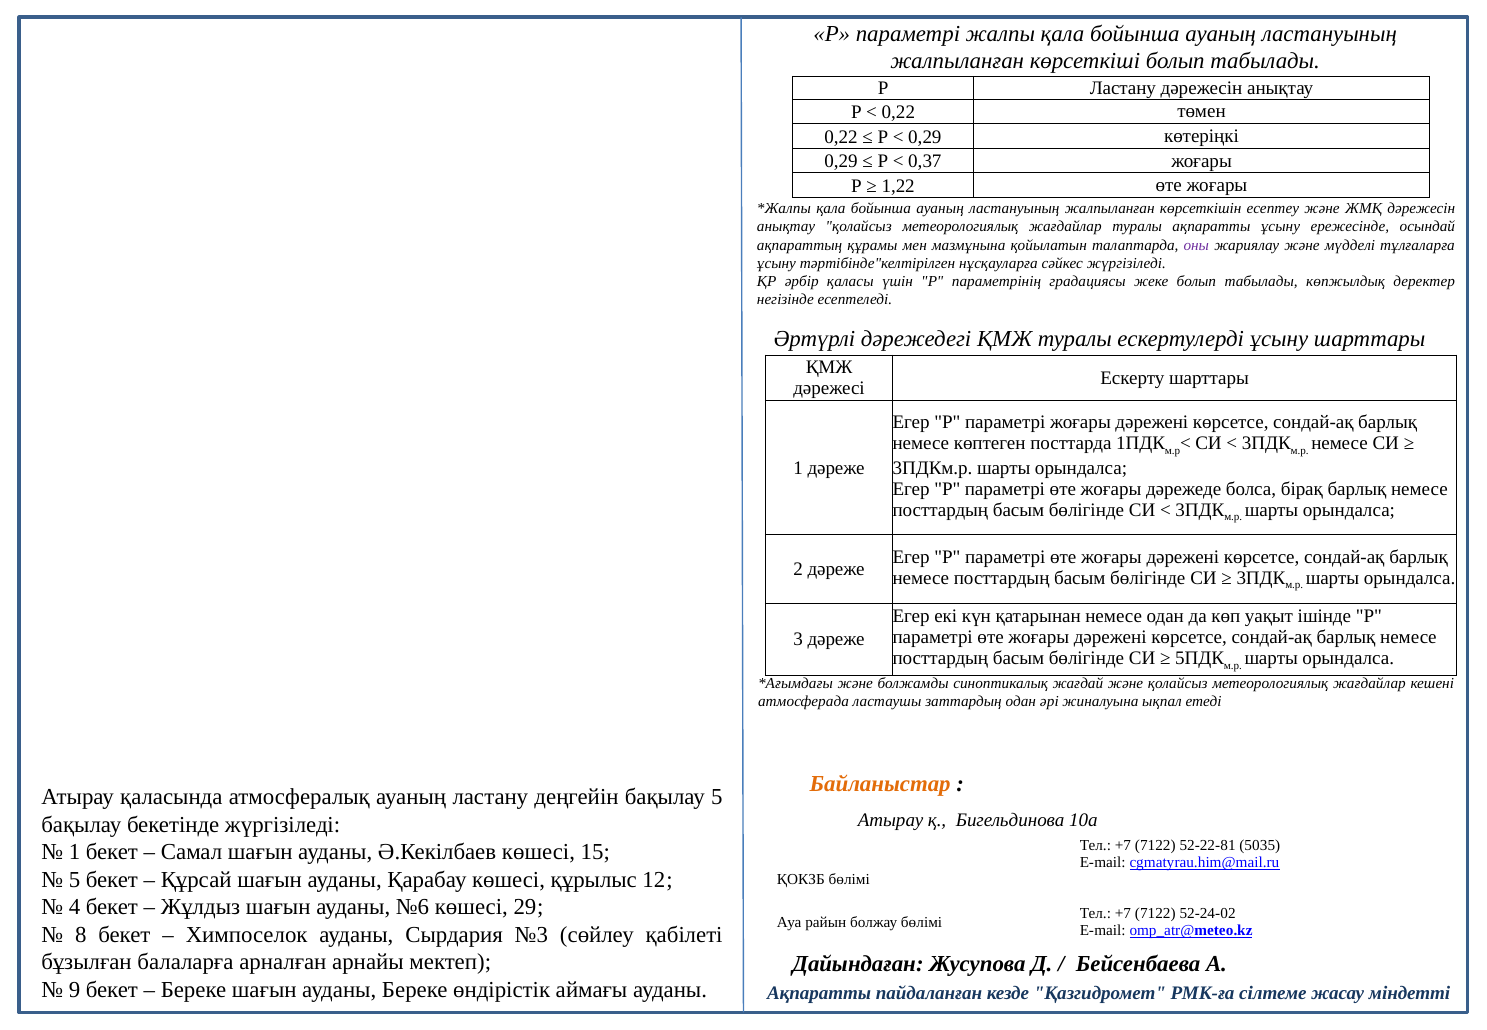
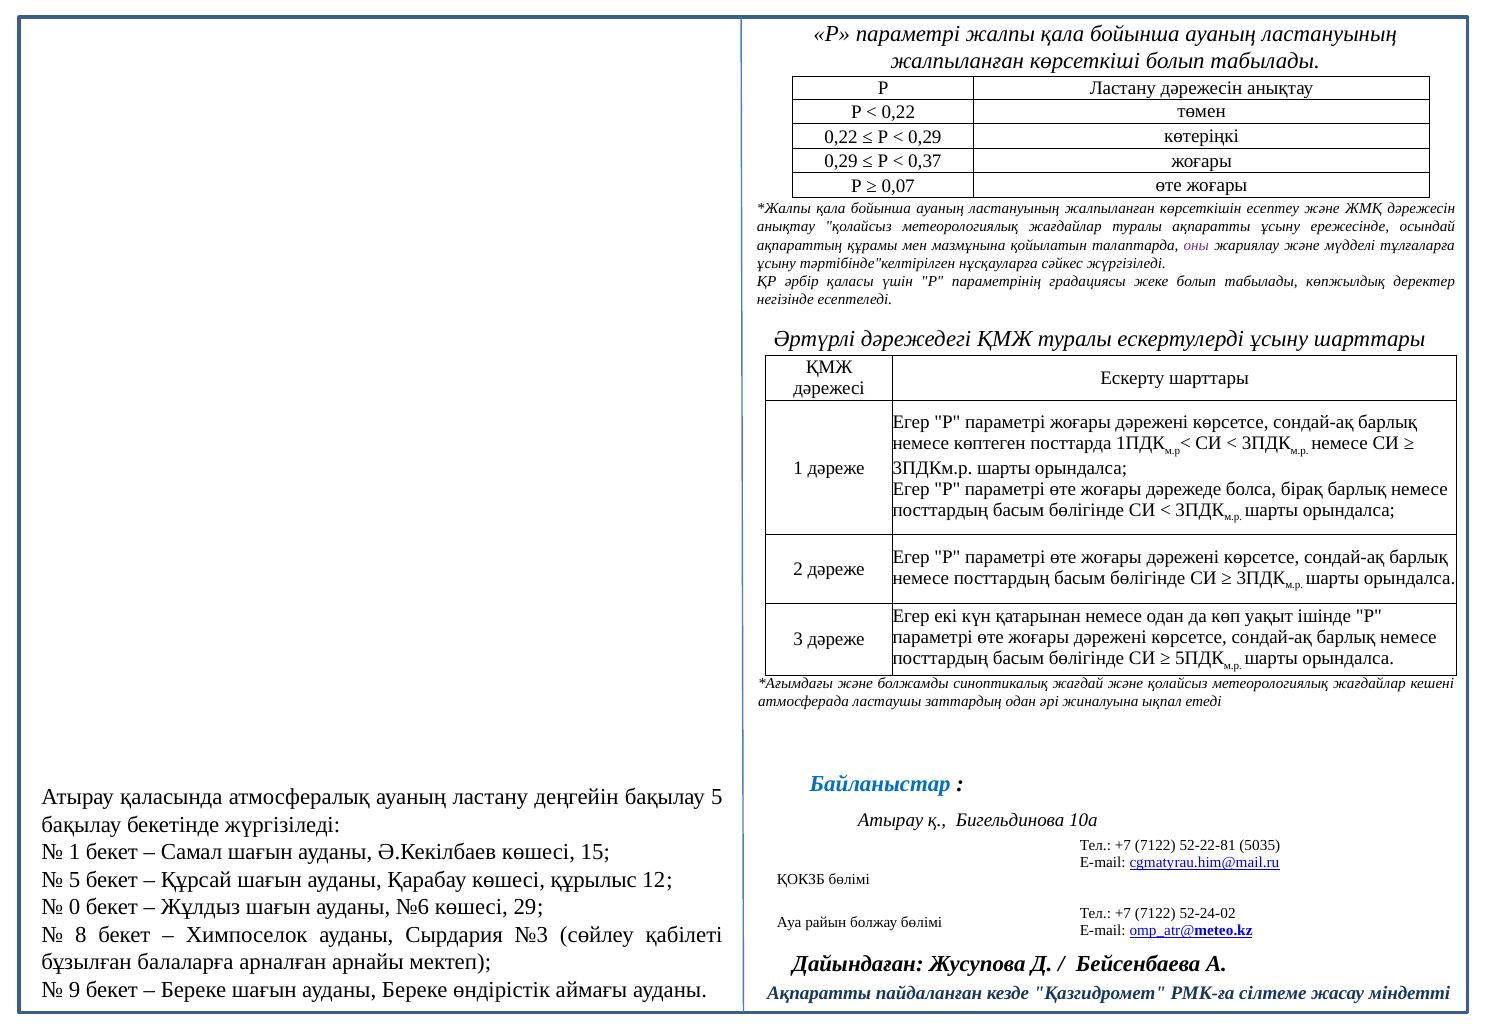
1,22: 1,22 -> 0,07
Байланыстар colour: orange -> blue
4: 4 -> 0
